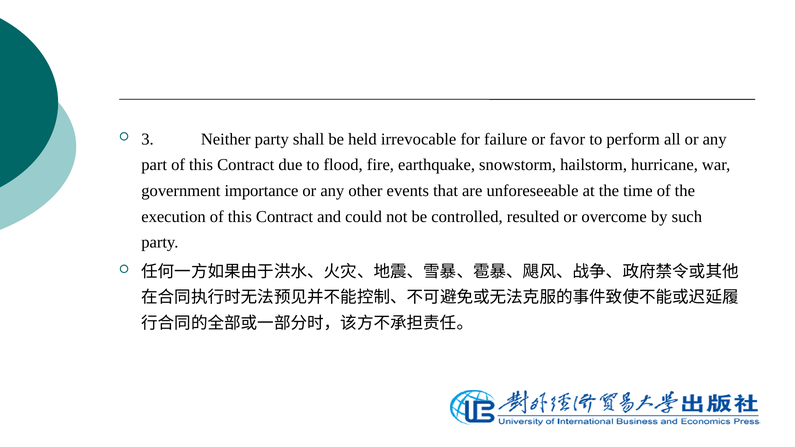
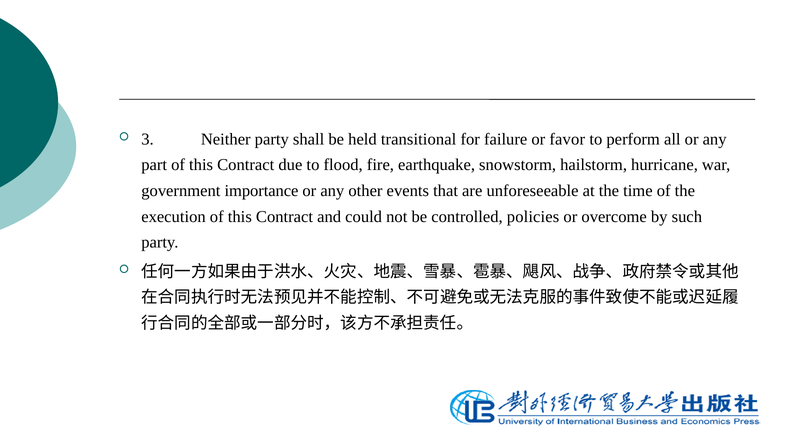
irrevocable: irrevocable -> transitional
resulted: resulted -> policies
